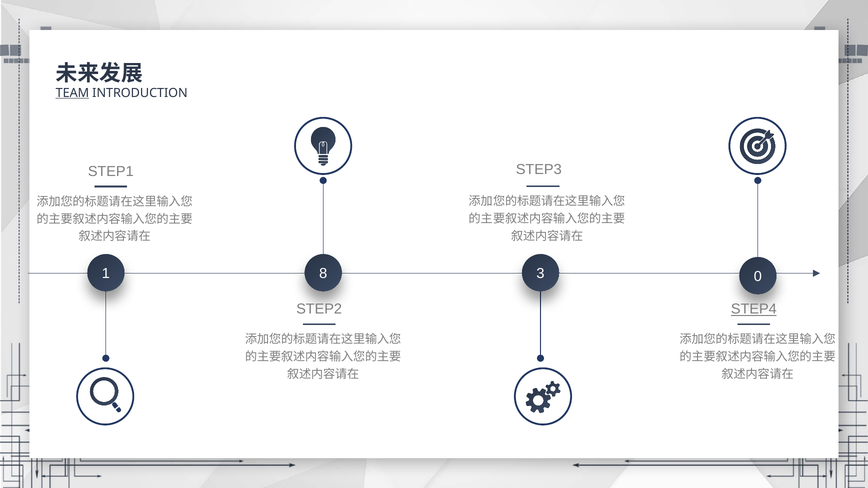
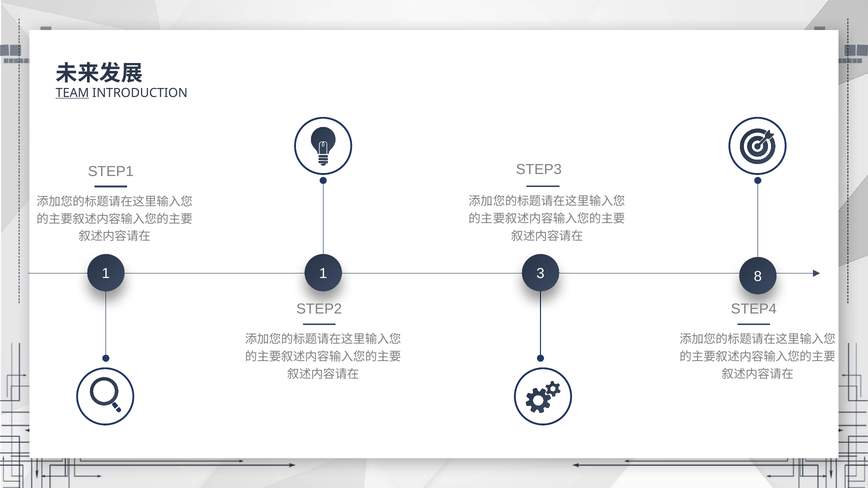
1 8: 8 -> 1
0: 0 -> 8
STEP4 underline: present -> none
